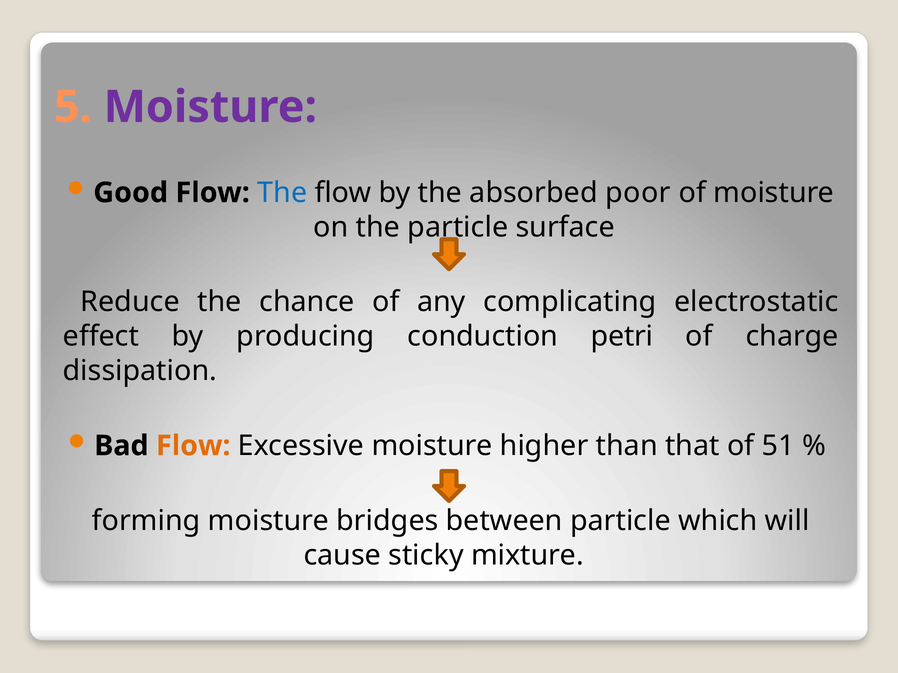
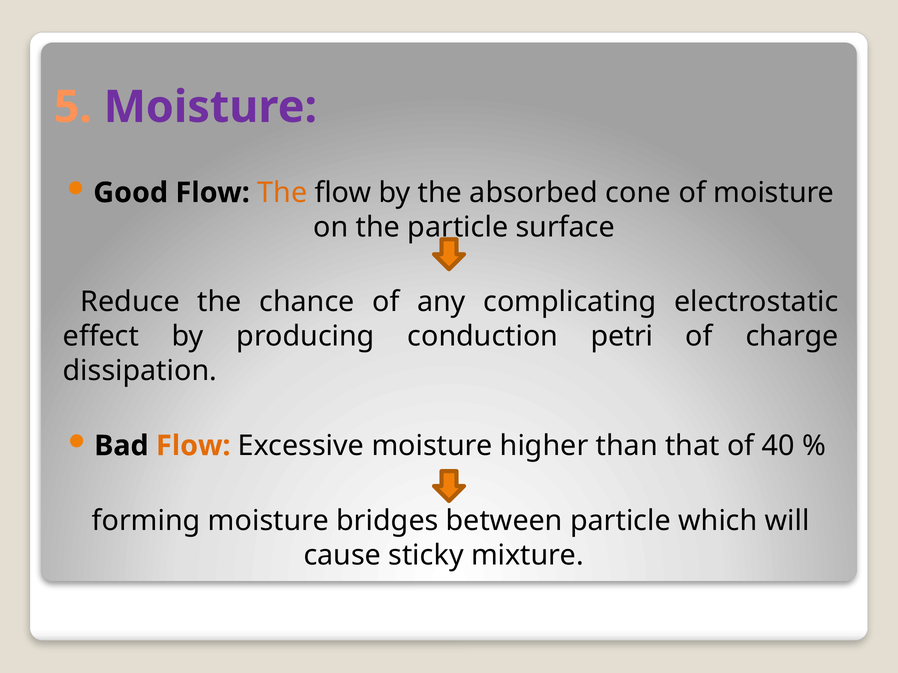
The at (282, 193) colour: blue -> orange
poor: poor -> cone
51: 51 -> 40
